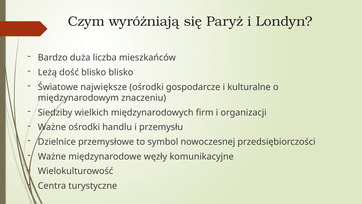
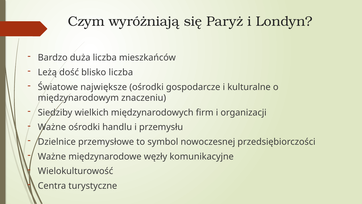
blisko blisko: blisko -> liczba
